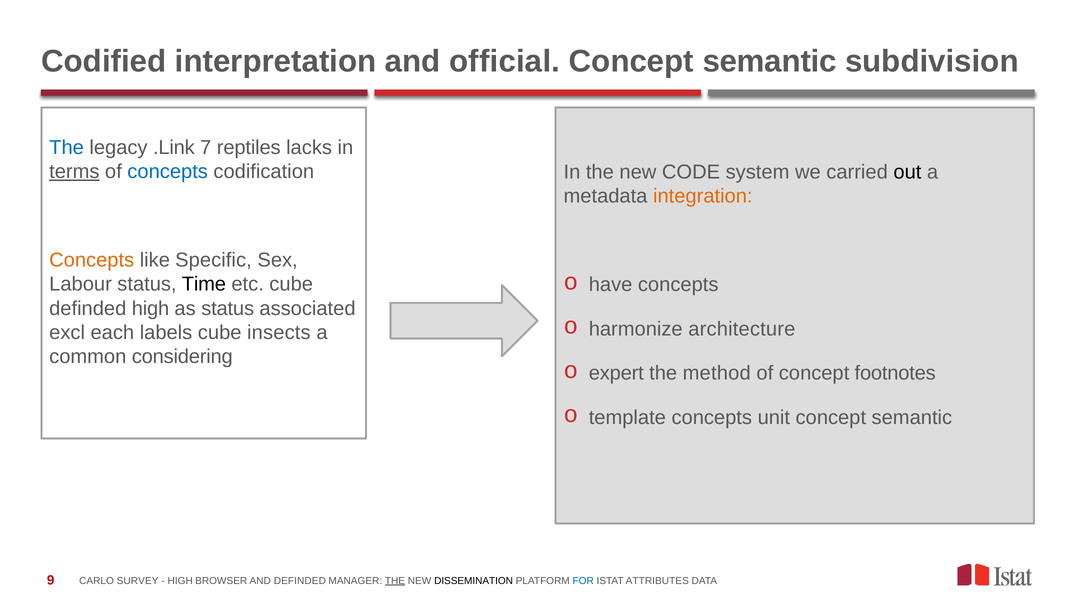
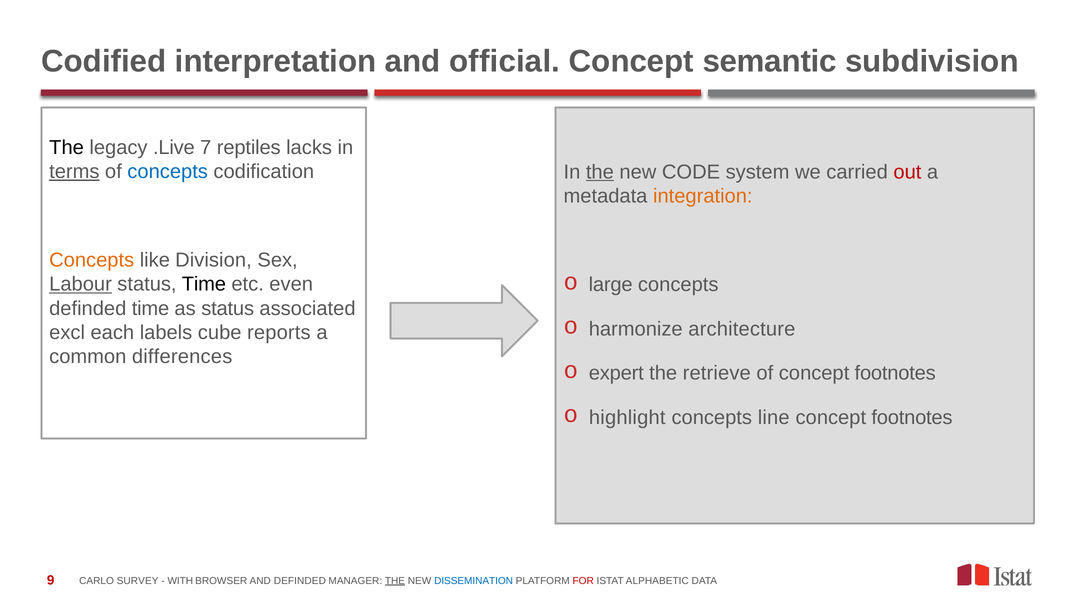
The at (67, 147) colour: blue -> black
.Link: .Link -> .Live
the at (600, 172) underline: none -> present
out colour: black -> red
Specific: Specific -> Division
have: have -> large
Labour underline: none -> present
etc cube: cube -> even
definded high: high -> time
insects: insects -> reports
considering: considering -> differences
method: method -> retrieve
template: template -> highlight
unit: unit -> line
semantic at (912, 418): semantic -> footnotes
HIGH at (180, 581): HIGH -> WITH
DISSEMINATION colour: black -> blue
FOR colour: blue -> red
ATTRIBUTES: ATTRIBUTES -> ALPHABETIC
